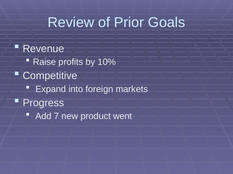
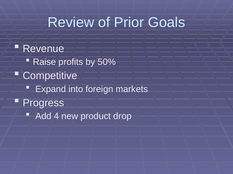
10%: 10% -> 50%
7: 7 -> 4
went: went -> drop
